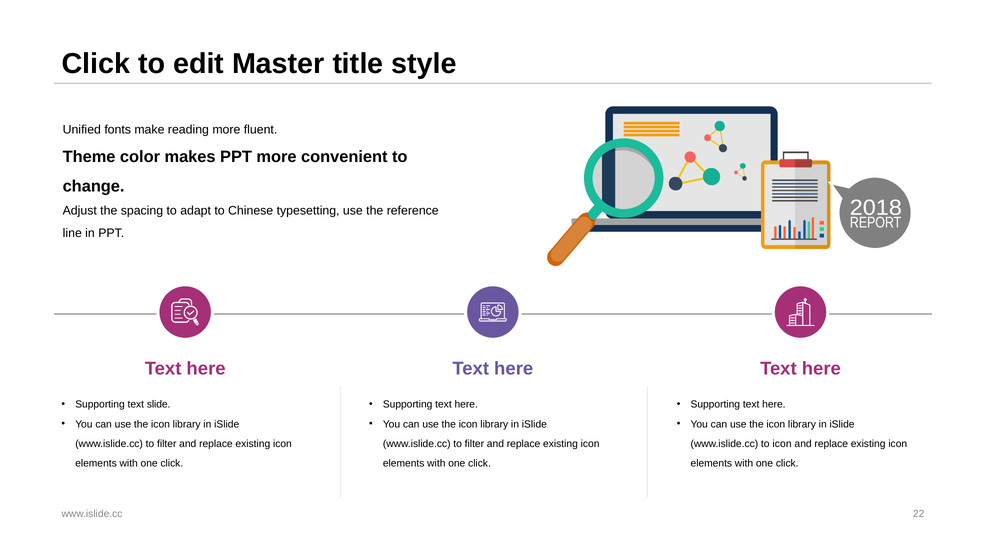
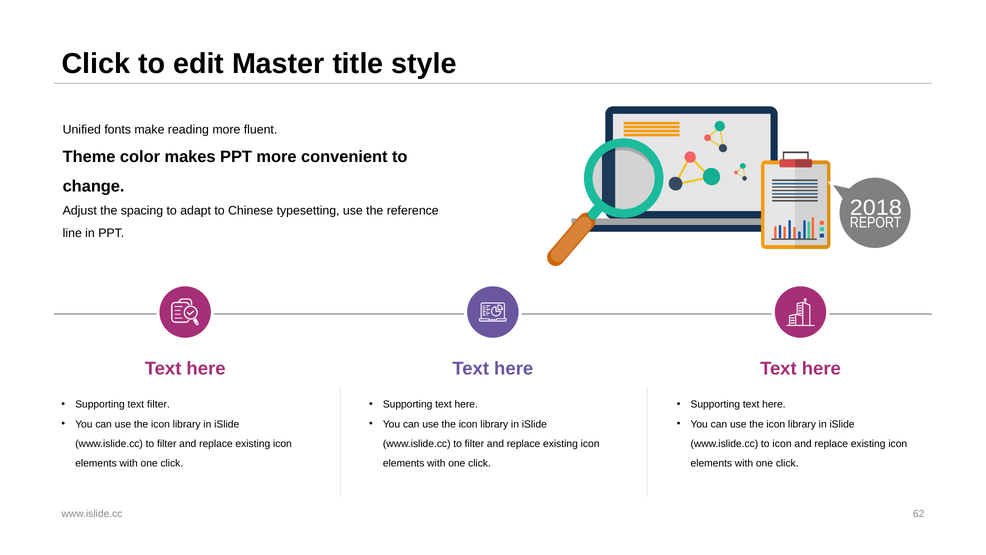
text slide: slide -> filter
22: 22 -> 62
